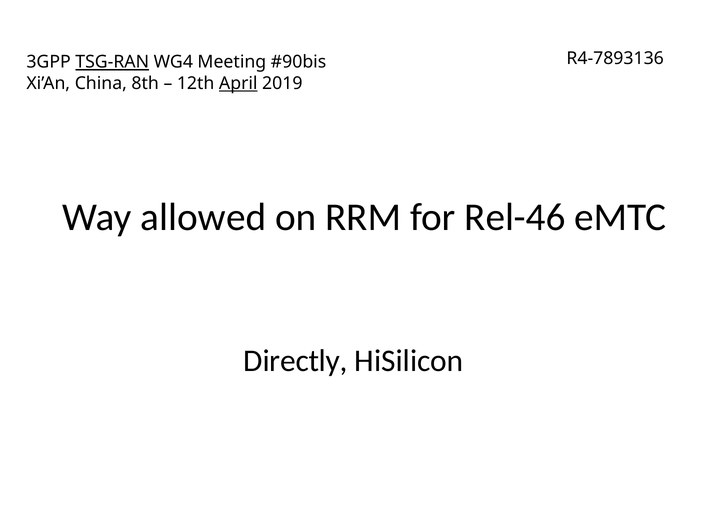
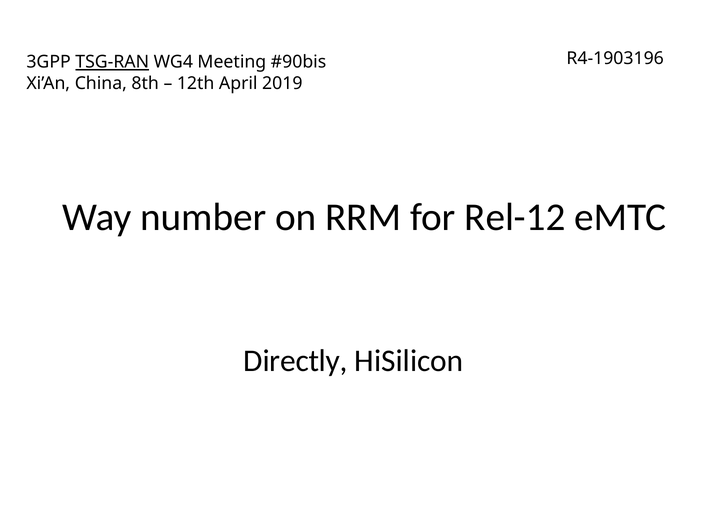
R4-7893136: R4-7893136 -> R4-1903196
April underline: present -> none
allowed: allowed -> number
Rel-46: Rel-46 -> Rel-12
